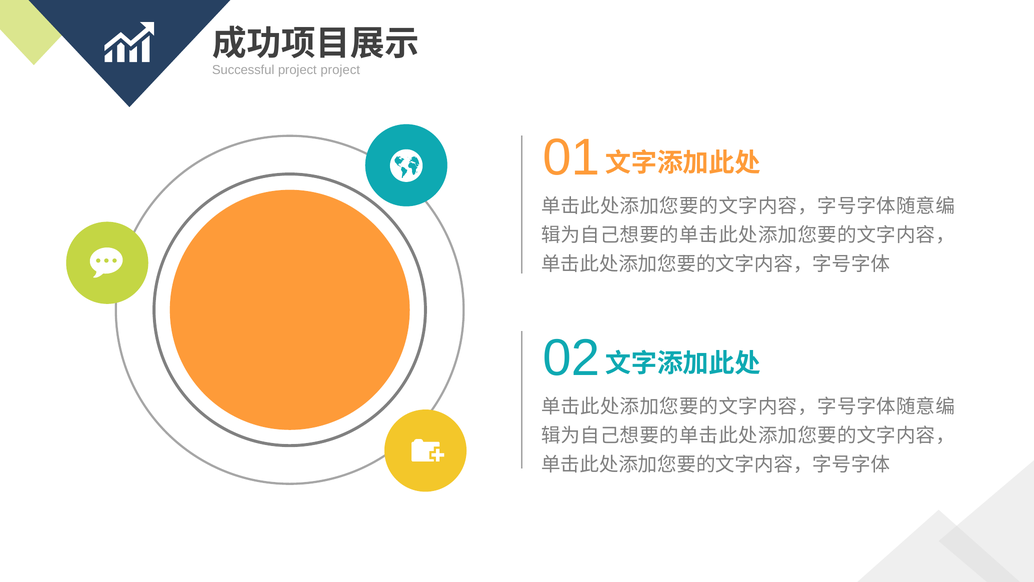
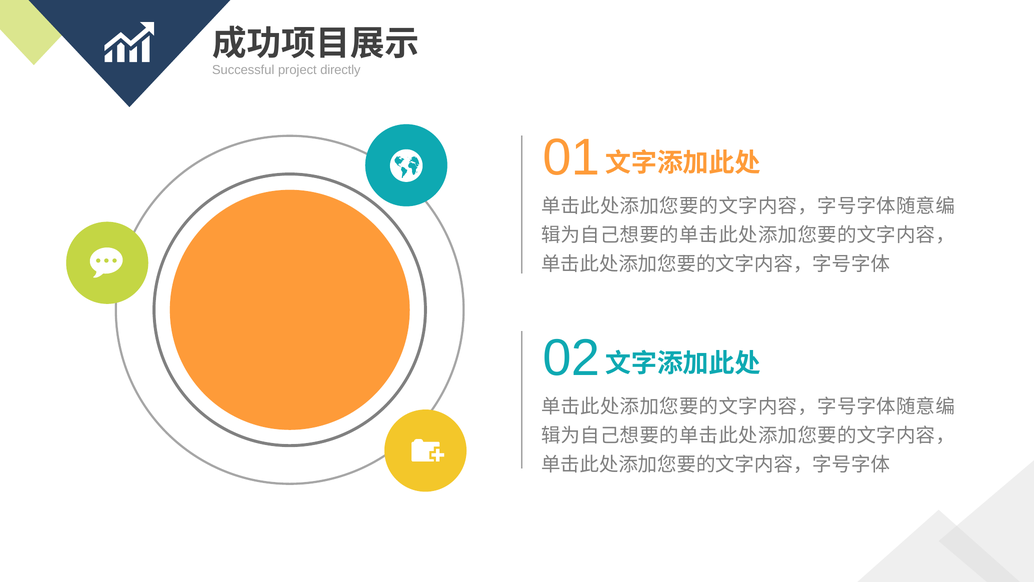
project project: project -> directly
